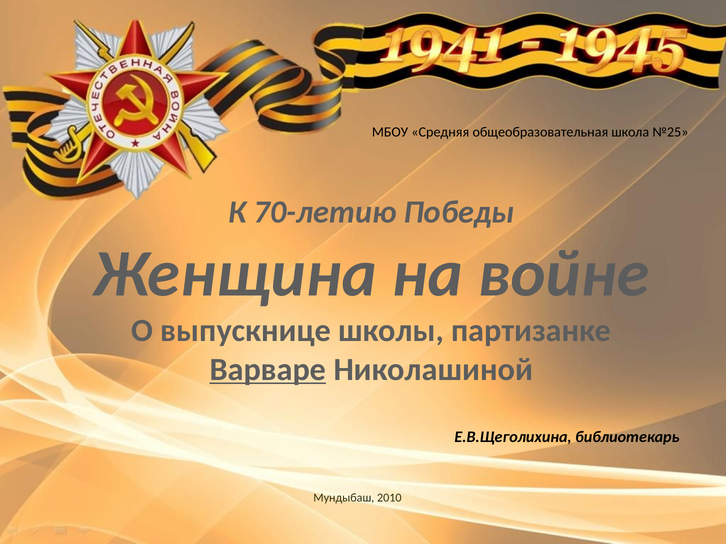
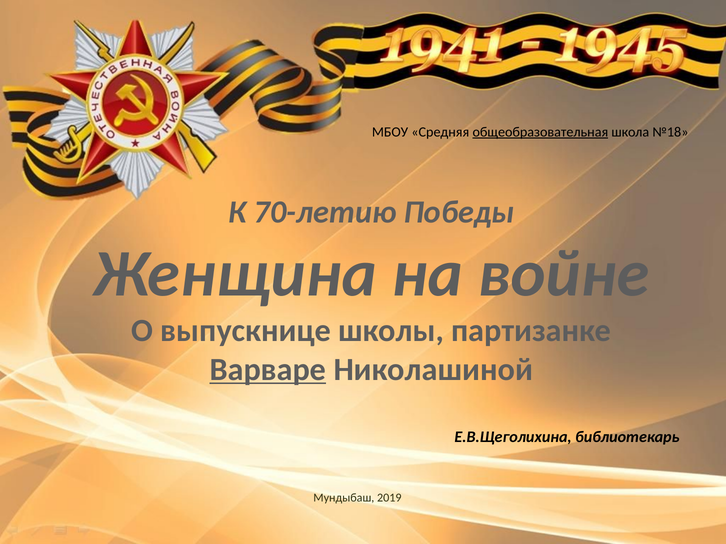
общеобразовательная underline: none -> present
№25: №25 -> №18
2010: 2010 -> 2019
